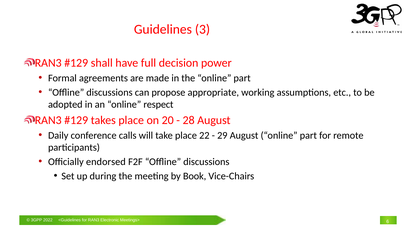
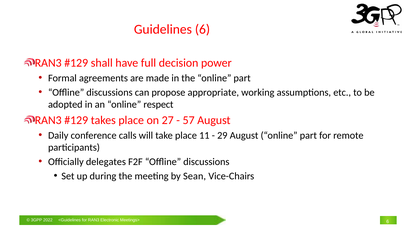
Guidelines 3: 3 -> 6
20: 20 -> 27
28: 28 -> 57
22: 22 -> 11
endorsed: endorsed -> delegates
Book: Book -> Sean
